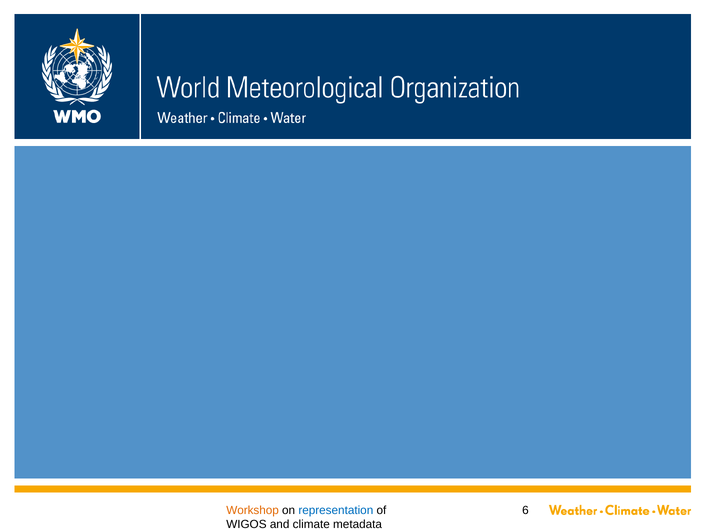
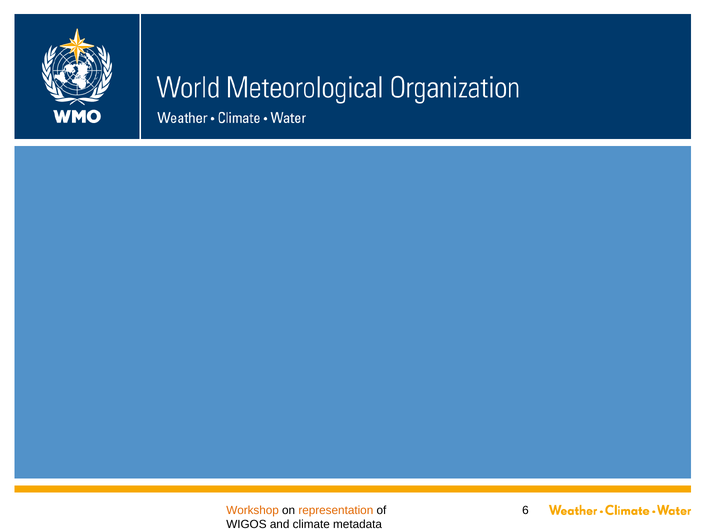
representation colour: blue -> orange
